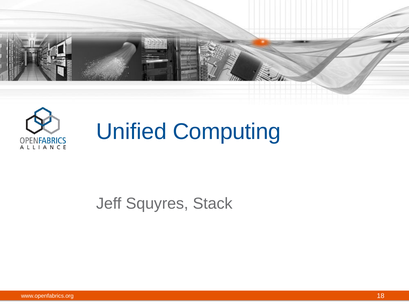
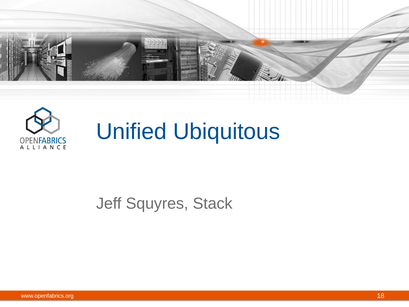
Computing: Computing -> Ubiquitous
